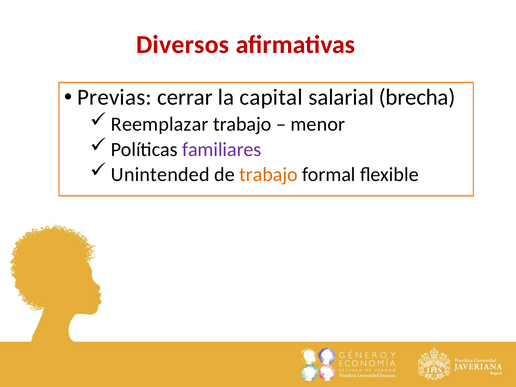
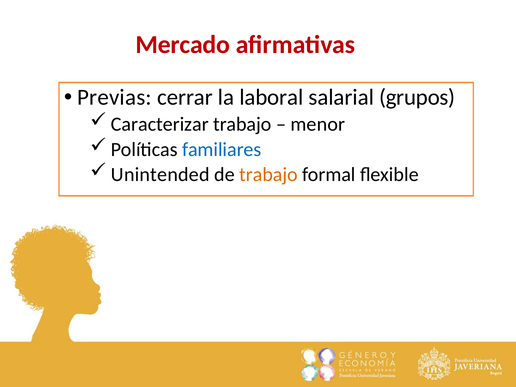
Diversos: Diversos -> Mercado
capital: capital -> laboral
brecha: brecha -> grupos
Reemplazar: Reemplazar -> Caracterizar
familiares colour: purple -> blue
